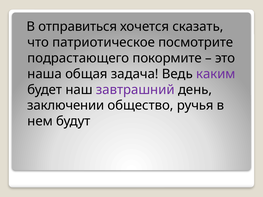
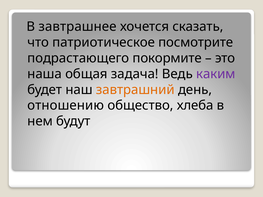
отправиться: отправиться -> завтрашнее
завтрашний colour: purple -> orange
заключении: заключении -> отношению
ручья: ручья -> хлеба
